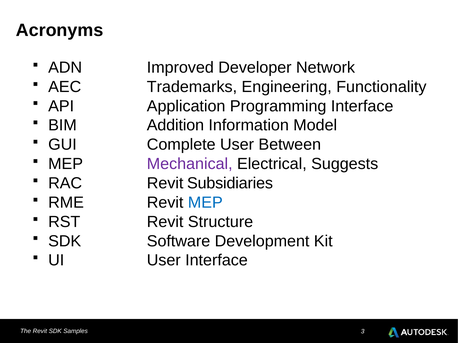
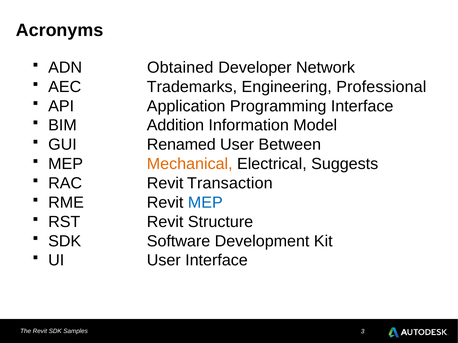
Improved: Improved -> Obtained
Functionality: Functionality -> Professional
Complete: Complete -> Renamed
Mechanical colour: purple -> orange
Subsidiaries: Subsidiaries -> Transaction
